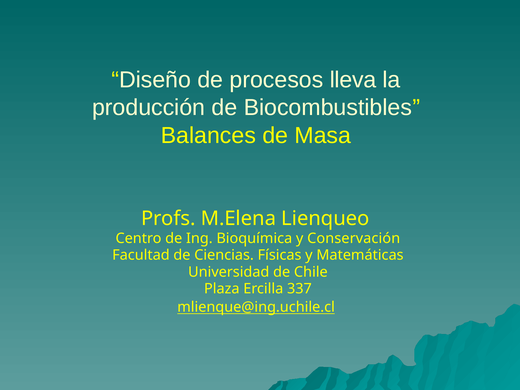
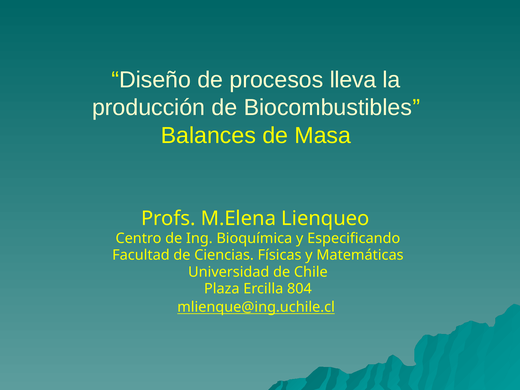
Conservación: Conservación -> Especificando
337: 337 -> 804
